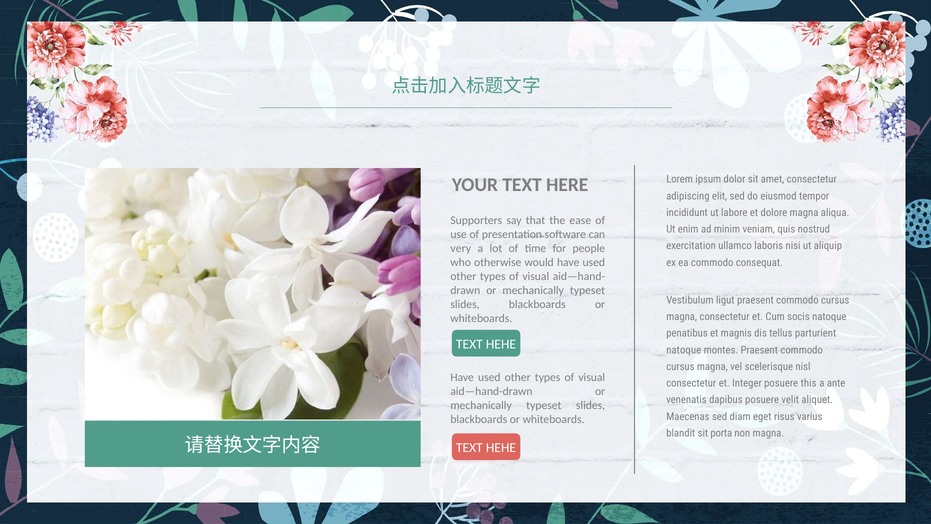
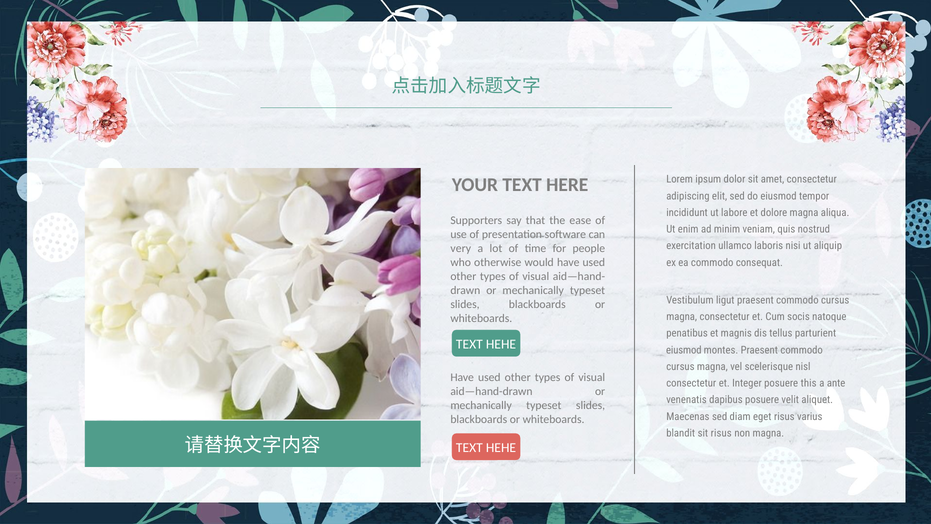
natoque at (684, 350): natoque -> eiusmod
sit porta: porta -> risus
